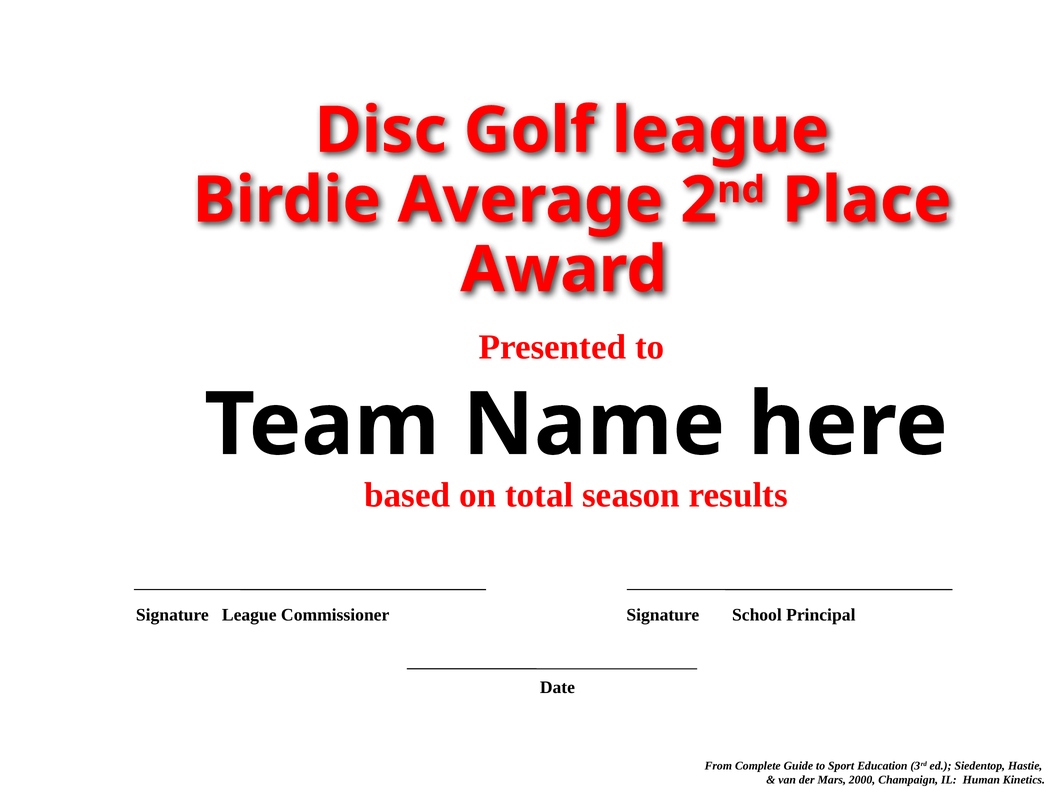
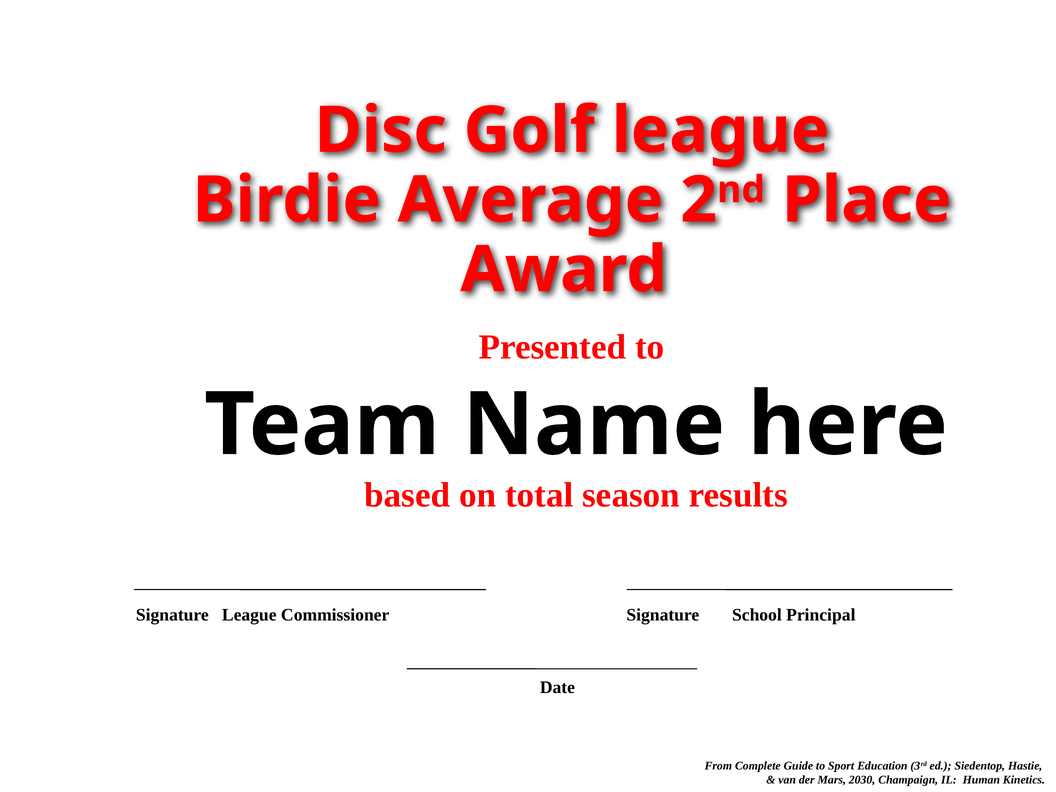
2000: 2000 -> 2030
